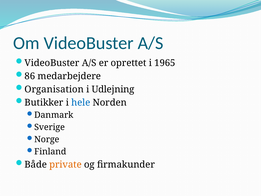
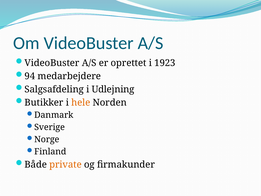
1965: 1965 -> 1923
86: 86 -> 94
Organisation: Organisation -> Salgsafdeling
hele colour: blue -> orange
